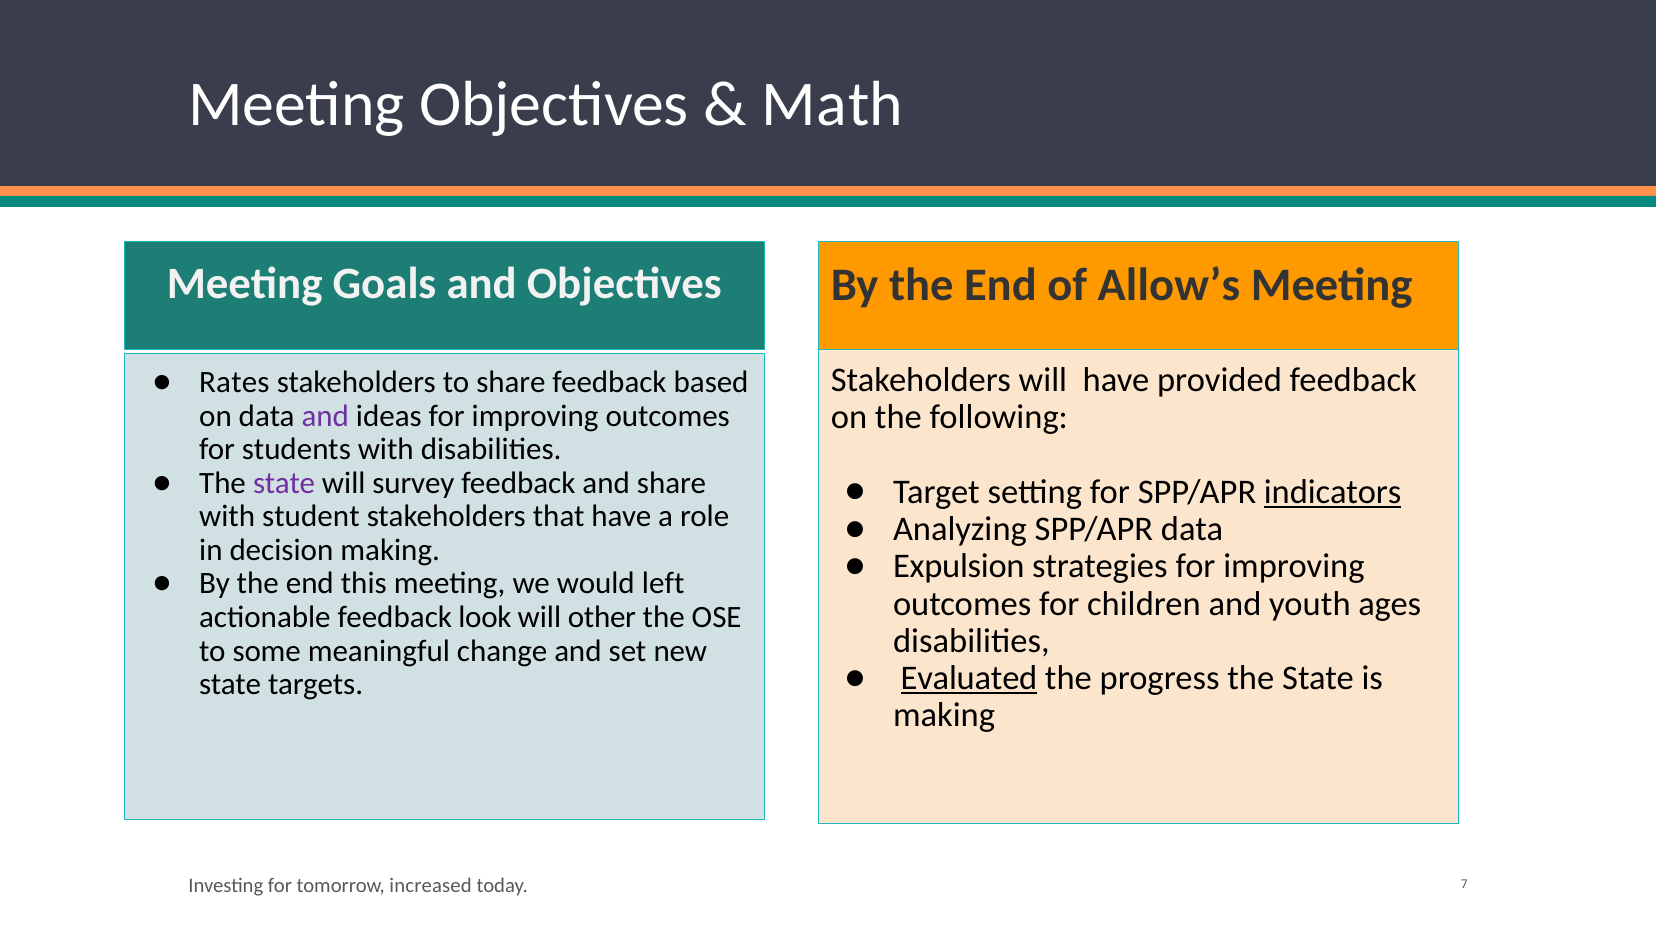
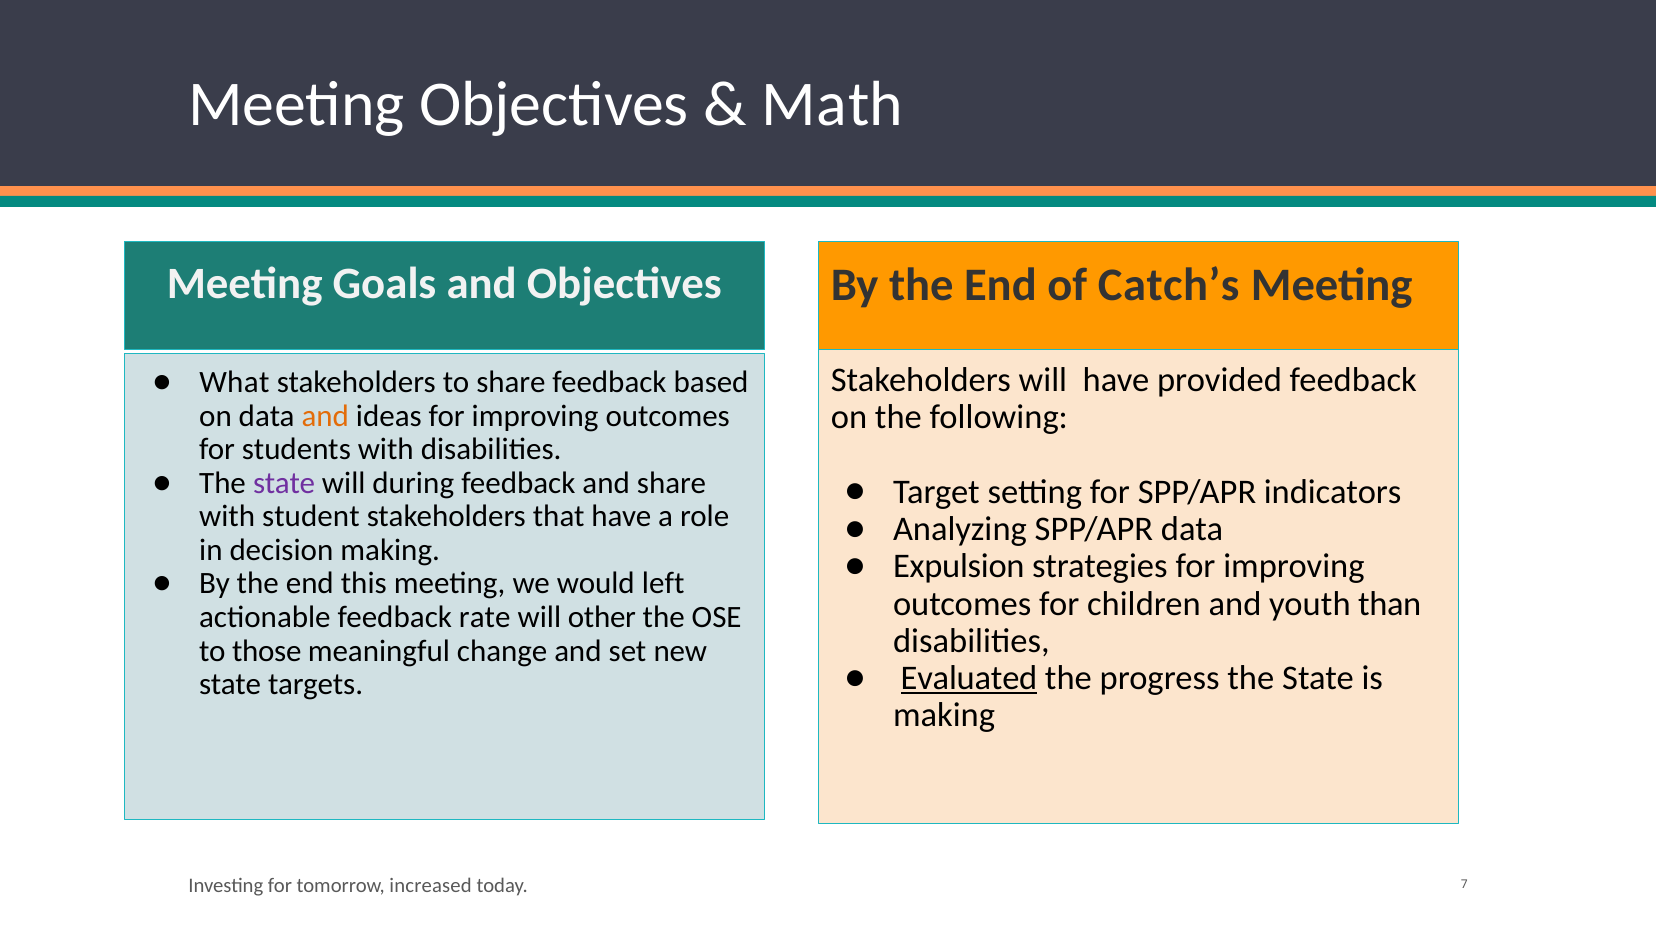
Allow’s: Allow’s -> Catch’s
Rates: Rates -> What
and at (325, 416) colour: purple -> orange
survey: survey -> during
indicators underline: present -> none
ages: ages -> than
look: look -> rate
some: some -> those
